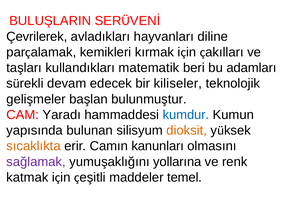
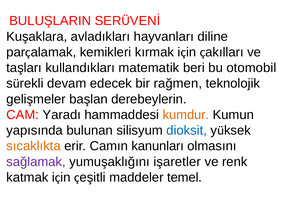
Çevrilerek: Çevrilerek -> Kuşaklara
adamları: adamları -> otomobil
kiliseler: kiliseler -> rağmen
bulunmuştur: bulunmuştur -> derebeylerin
kumdur colour: blue -> orange
dioksit colour: orange -> blue
yollarına: yollarına -> işaretler
